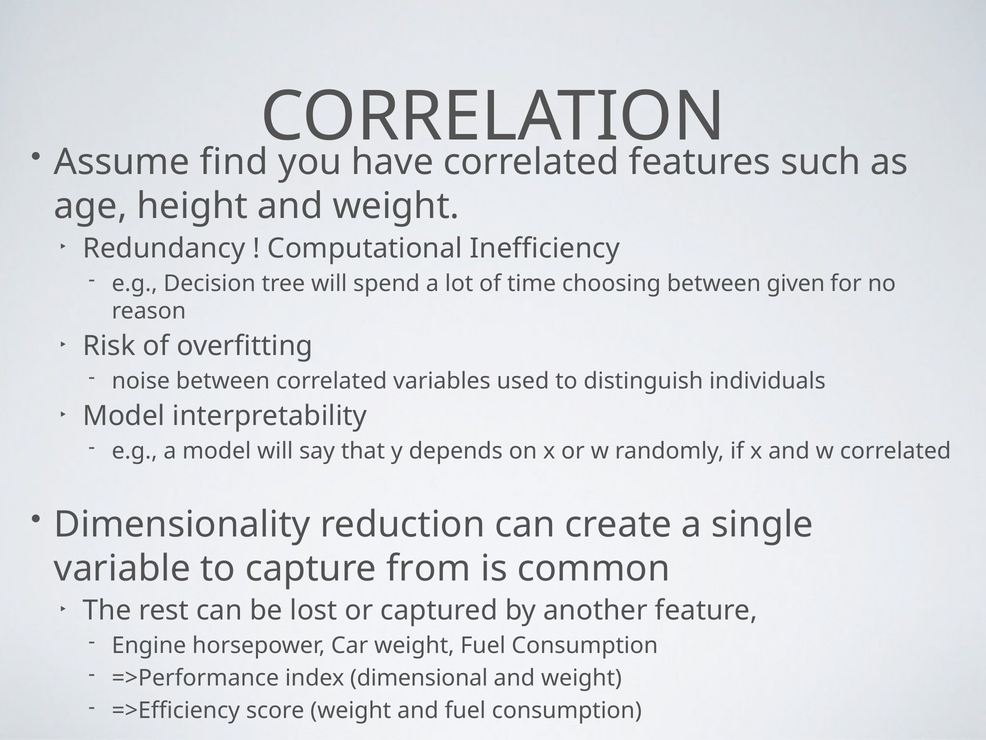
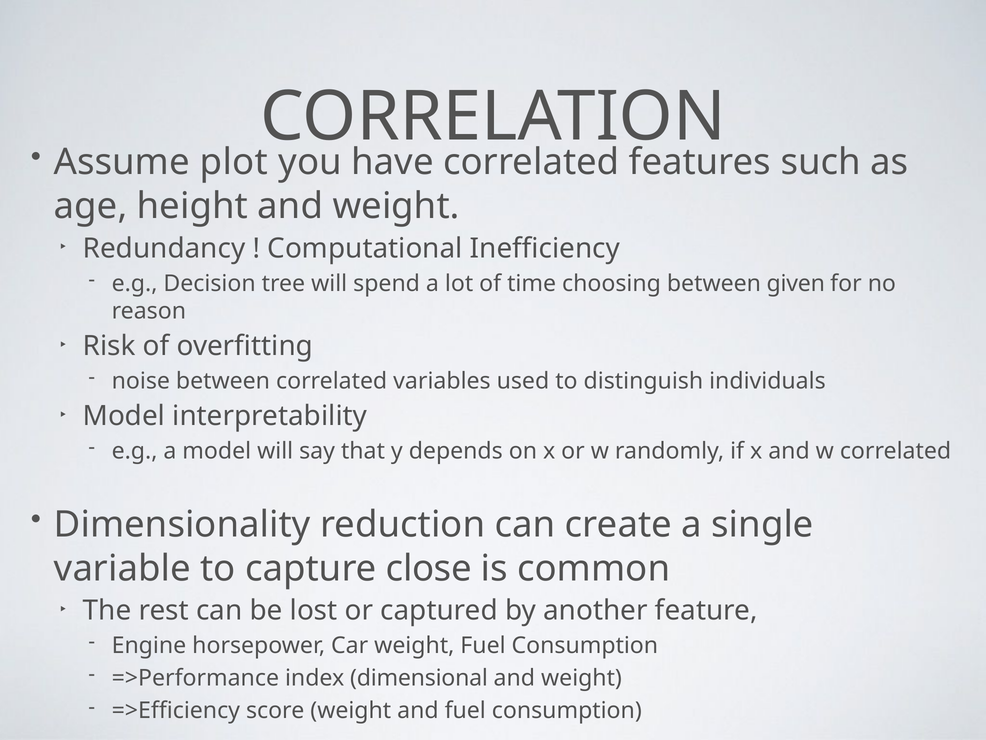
find: find -> plot
from: from -> close
